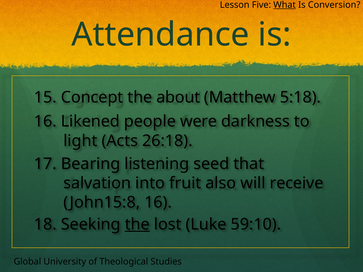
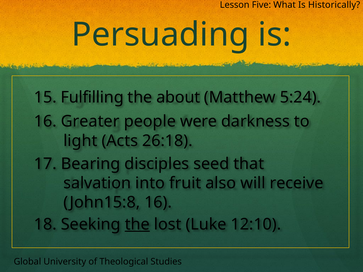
What underline: present -> none
Conversion: Conversion -> Historically
Attendance: Attendance -> Persuading
Concept: Concept -> Fulfilling
5:18: 5:18 -> 5:24
Likened: Likened -> Greater
listening: listening -> disciples
59:10: 59:10 -> 12:10
